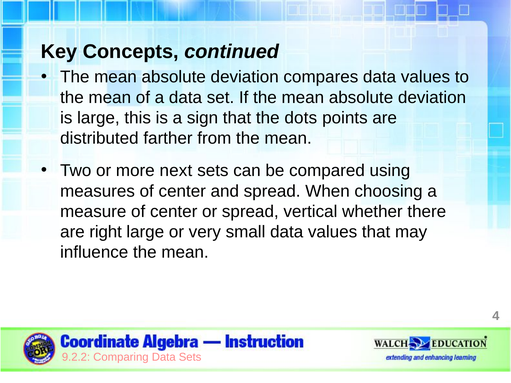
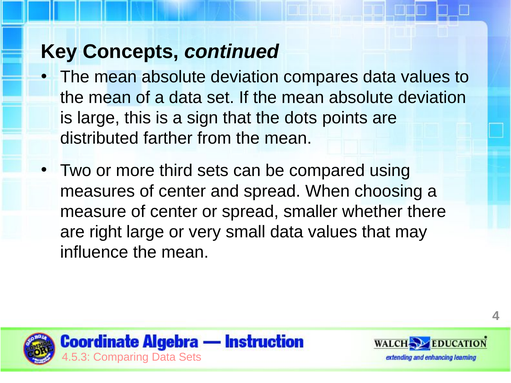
next: next -> third
vertical: vertical -> smaller
9.2.2: 9.2.2 -> 4.5.3
